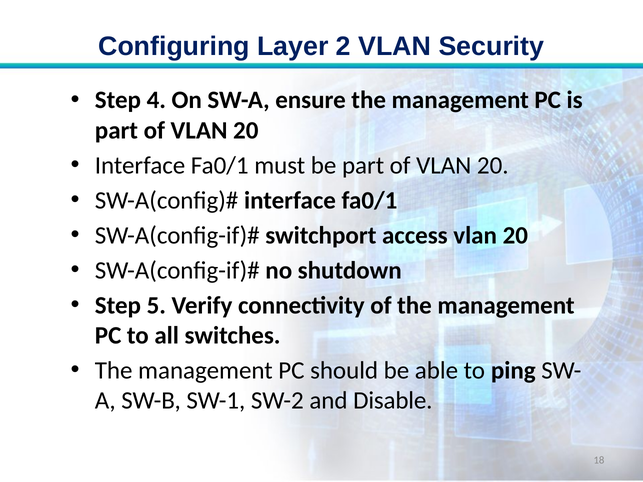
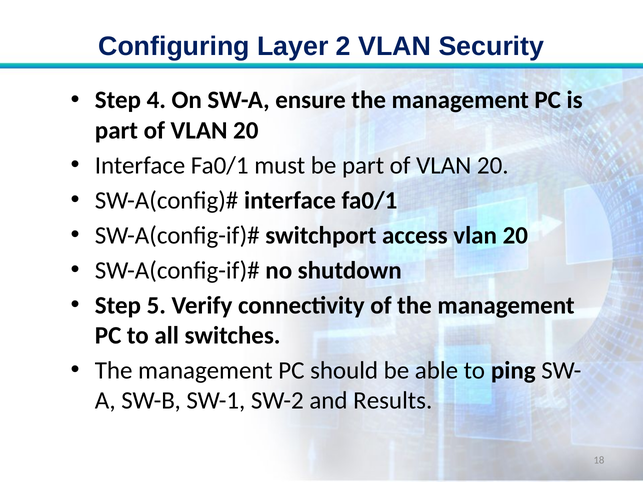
Disable: Disable -> Results
